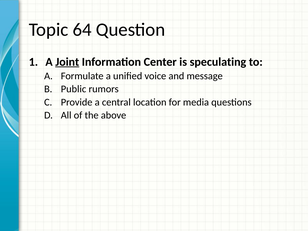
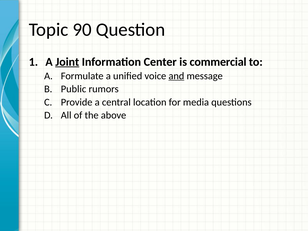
64: 64 -> 90
speculating: speculating -> commercial
and underline: none -> present
